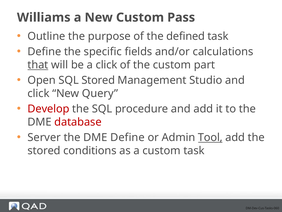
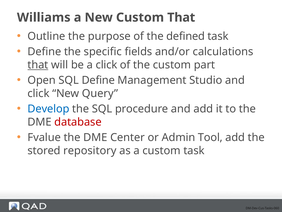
Custom Pass: Pass -> That
SQL Stored: Stored -> Define
Develop colour: red -> blue
Server: Server -> Fvalue
DME Define: Define -> Center
Tool underline: present -> none
conditions: conditions -> repository
